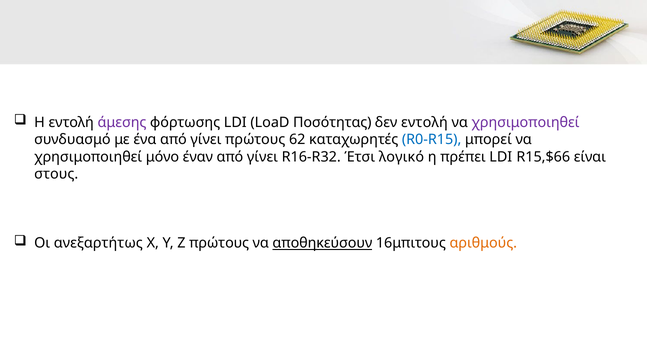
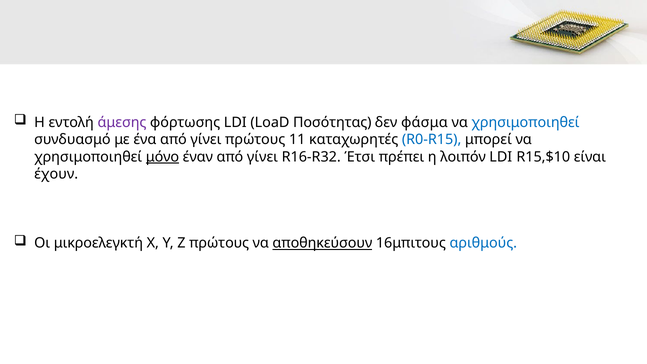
δεν εντολή: εντολή -> φάσμα
χρησιμοποιηθεί at (525, 122) colour: purple -> blue
62: 62 -> 11
μόνο underline: none -> present
λογικό: λογικό -> πρέπει
πρέπει: πρέπει -> λοιπόν
R15,$66: R15,$66 -> R15,$10
στους: στους -> έχουν
ανεξαρτήτως: ανεξαρτήτως -> μικροελεγκτή
αριθμούς colour: orange -> blue
